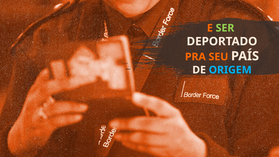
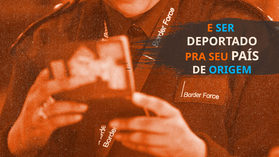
SER colour: light green -> light blue
